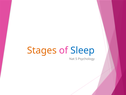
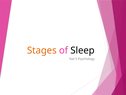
Sleep colour: blue -> black
